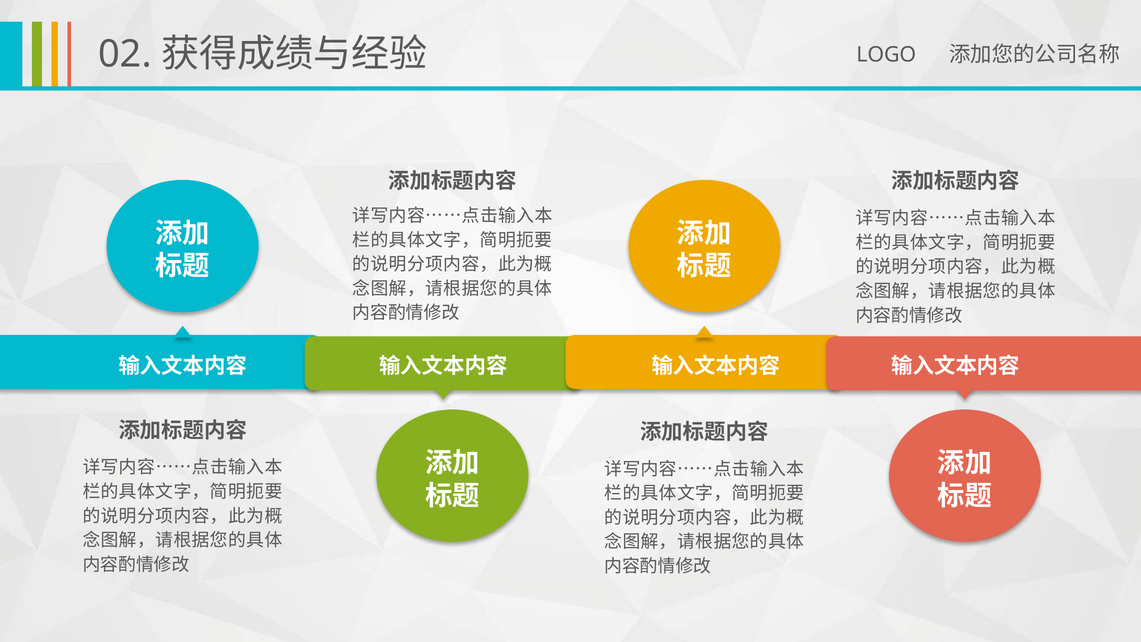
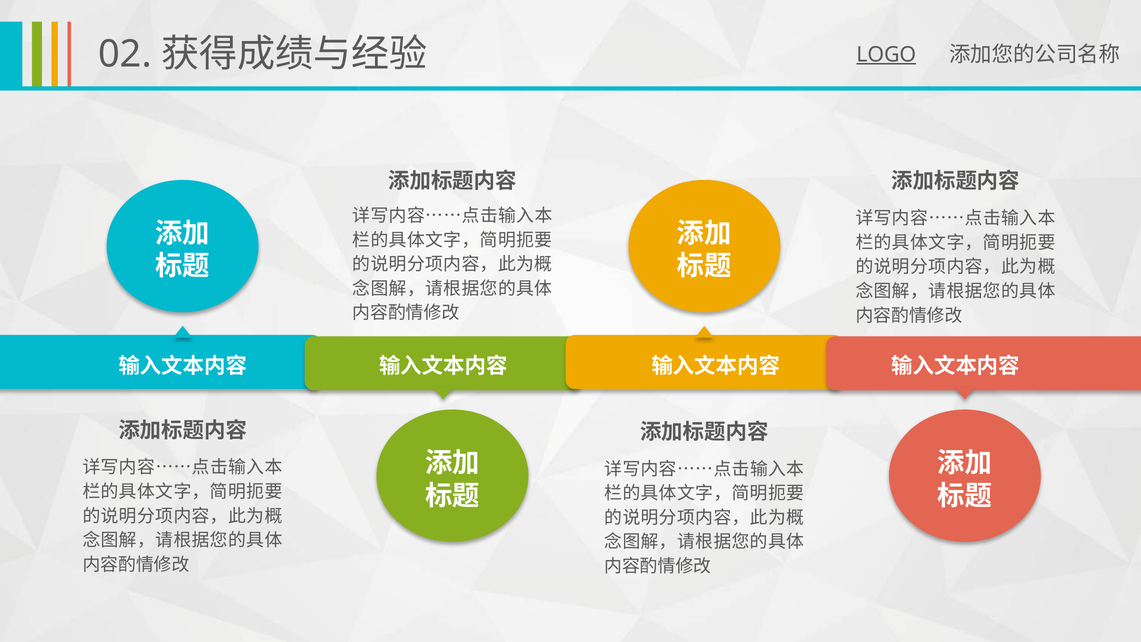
LOGO underline: none -> present
